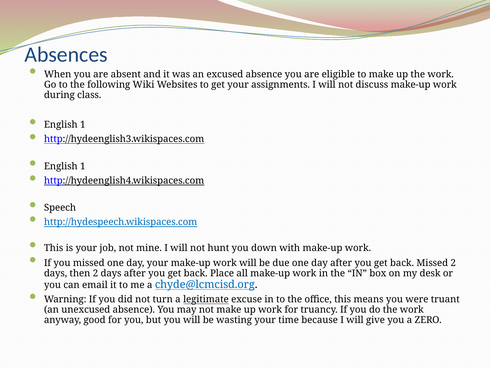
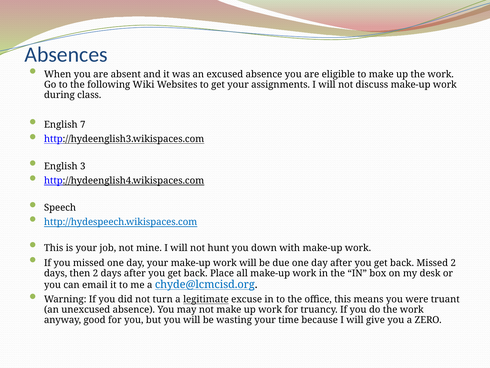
1 at (83, 125): 1 -> 7
1 at (83, 166): 1 -> 3
